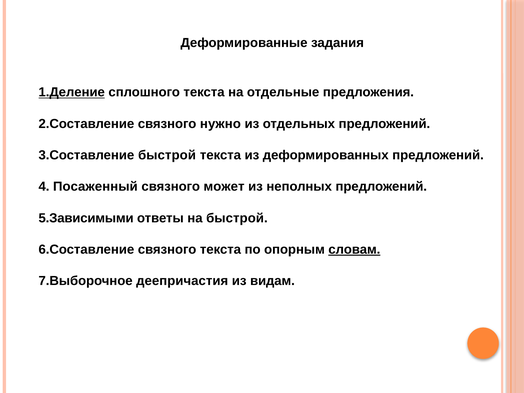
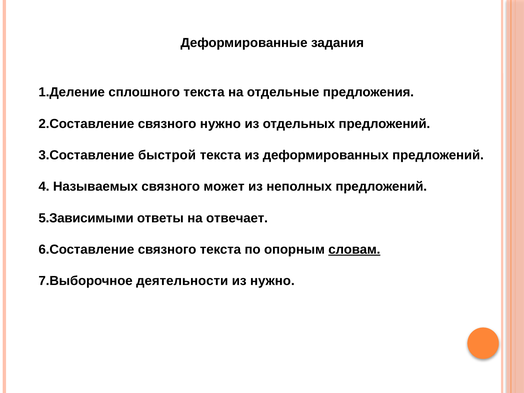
1.Деление underline: present -> none
Посаженный: Посаженный -> Называемых
на быстрой: быстрой -> отвечает
деепричастия: деепричастия -> деятельности
из видам: видам -> нужно
